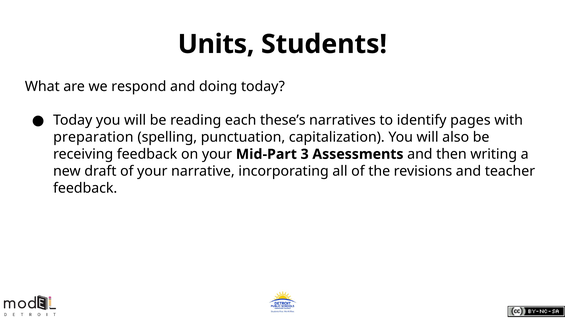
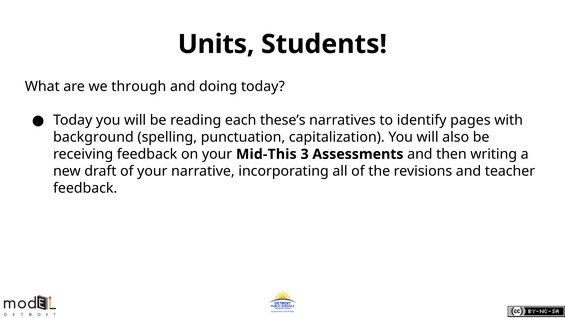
respond: respond -> through
preparation: preparation -> background
Mid-Part: Mid-Part -> Mid-This
